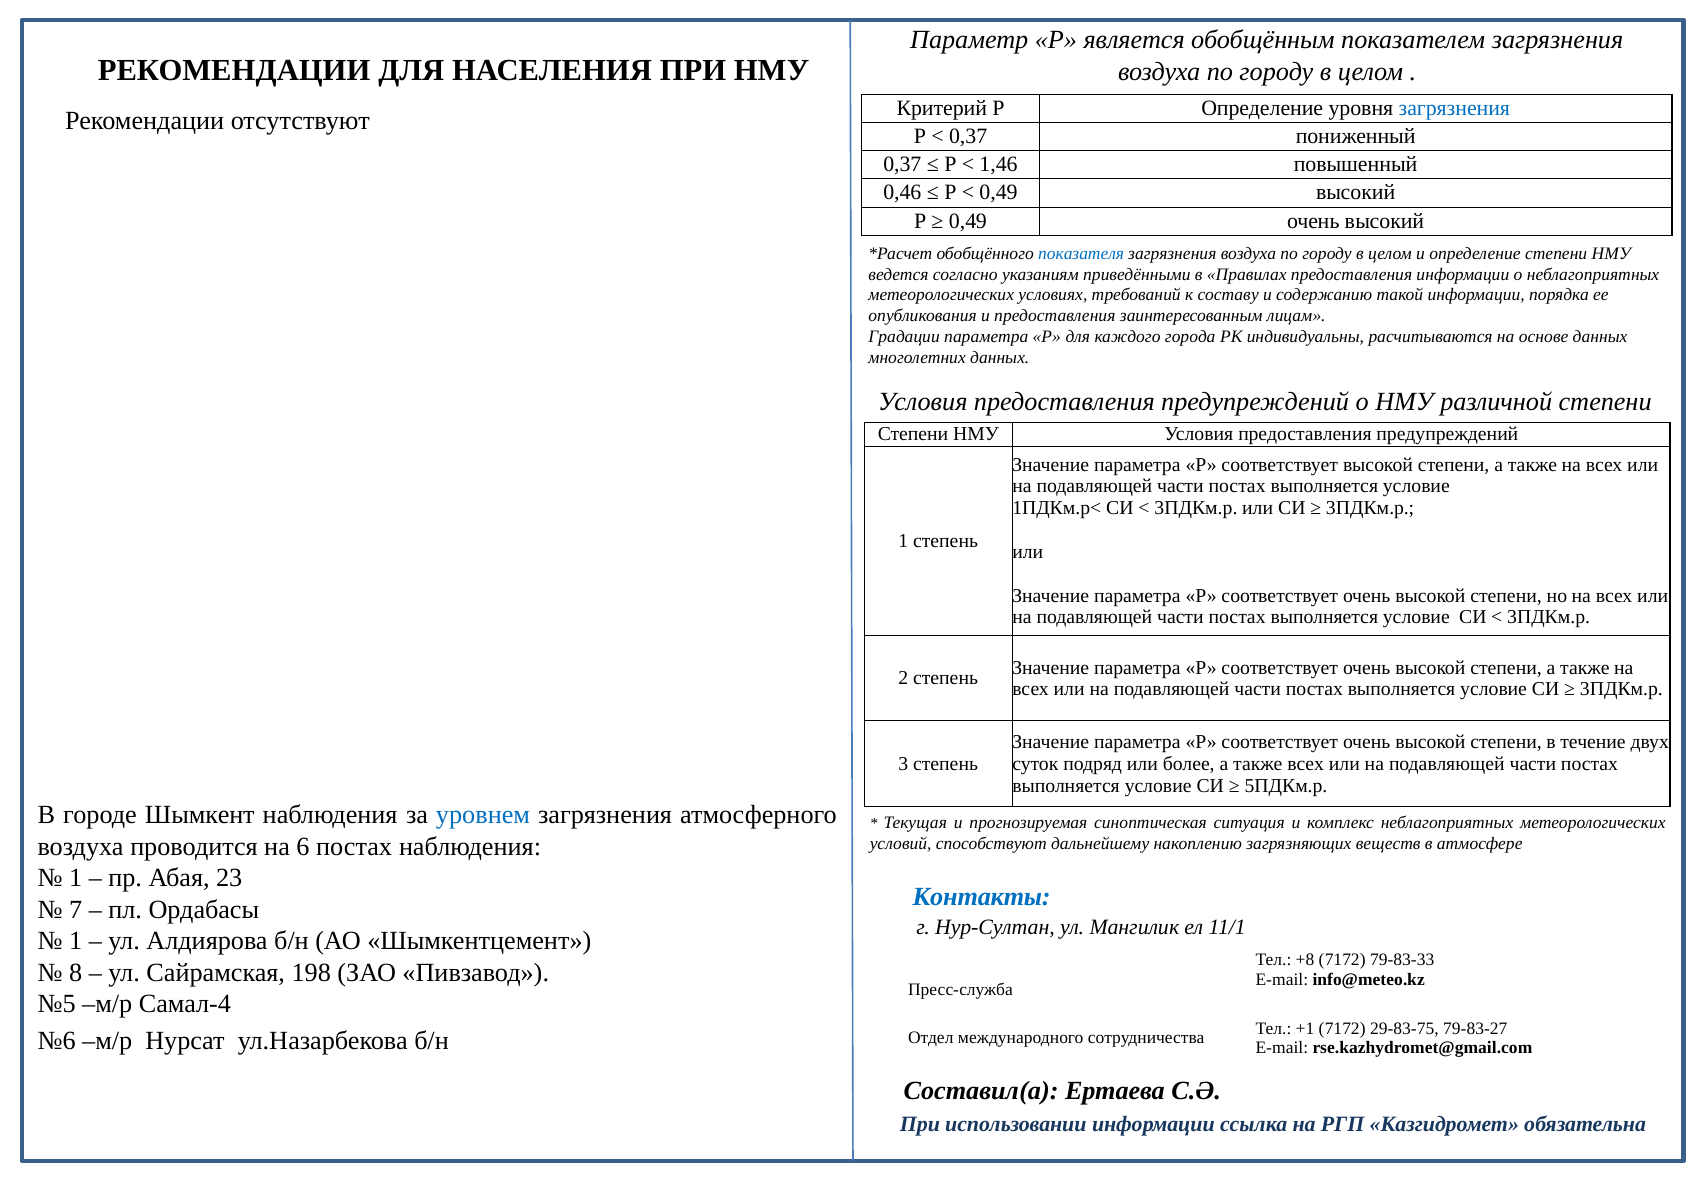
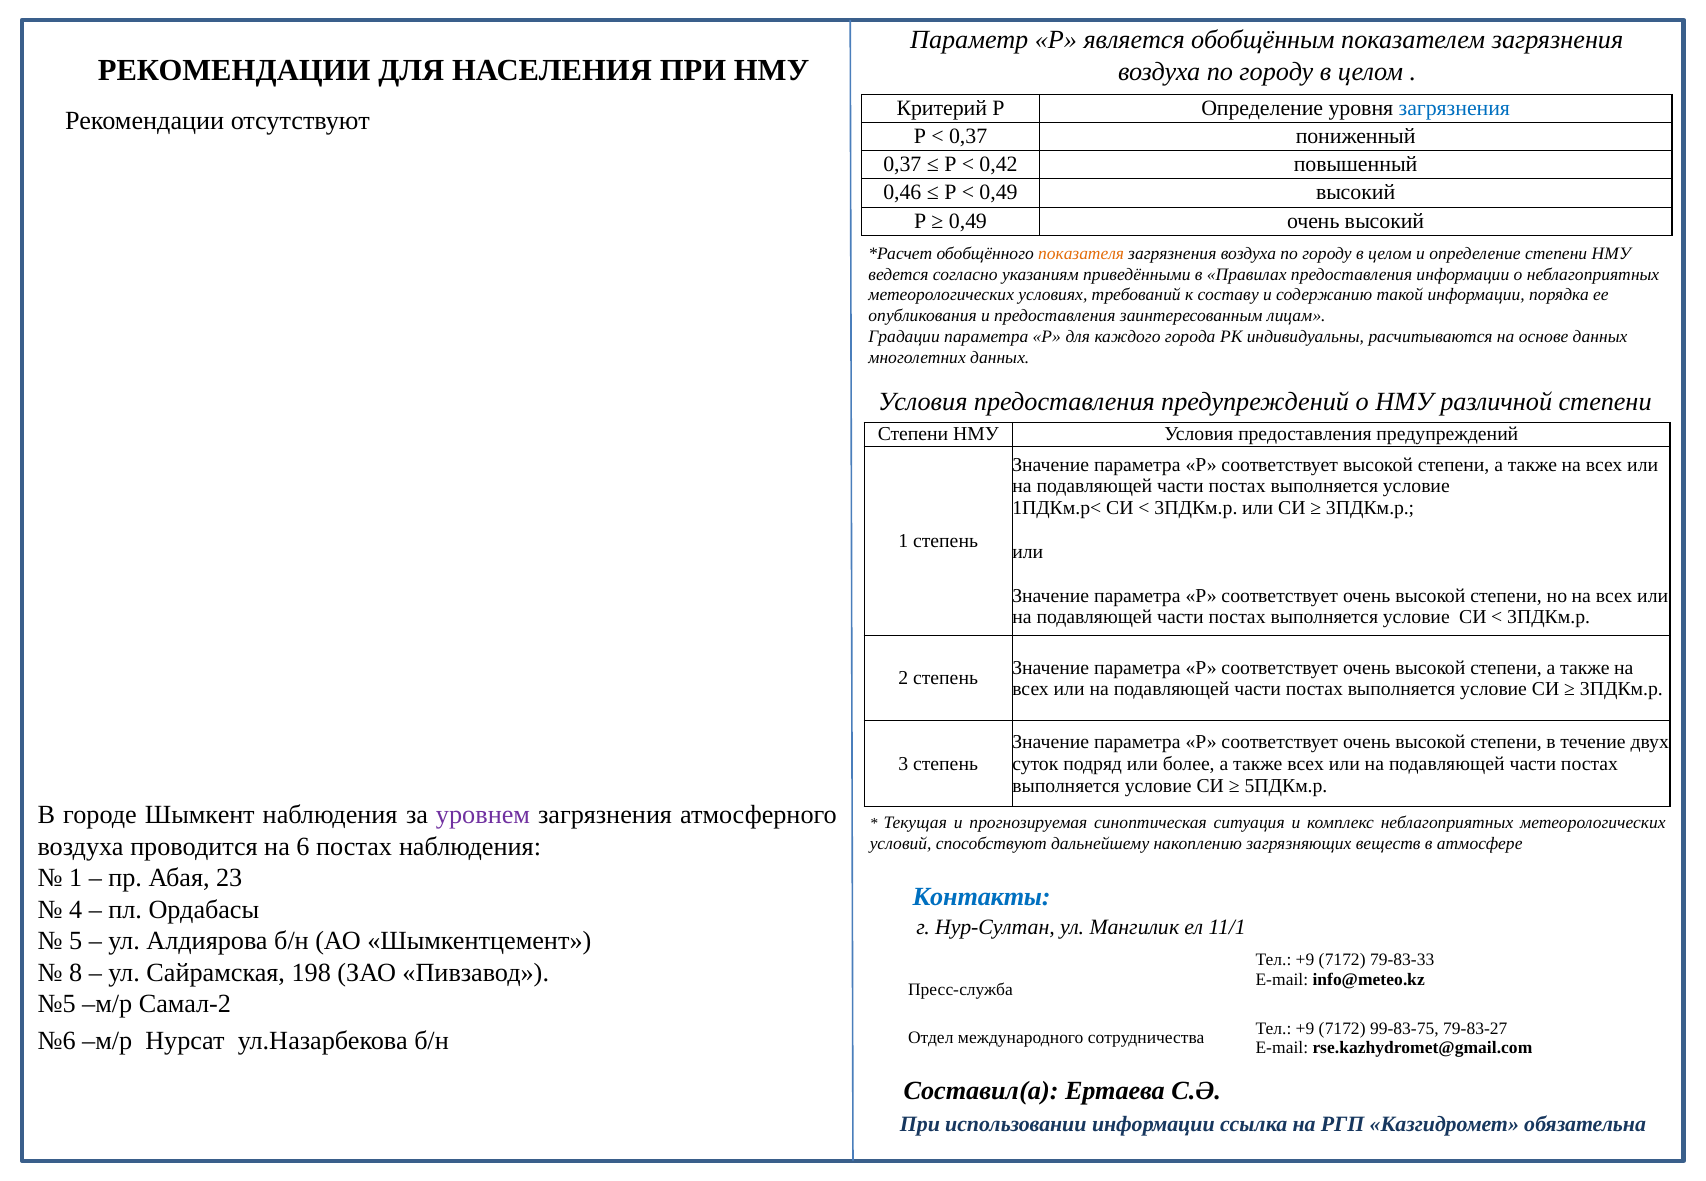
1,46: 1,46 -> 0,42
показателя colour: blue -> orange
уровнем colour: blue -> purple
7: 7 -> 4
1 at (76, 941): 1 -> 5
+8 at (1305, 960): +8 -> +9
Самал-4: Самал-4 -> Самал-2
+1 at (1305, 1028): +1 -> +9
29-83-75: 29-83-75 -> 99-83-75
